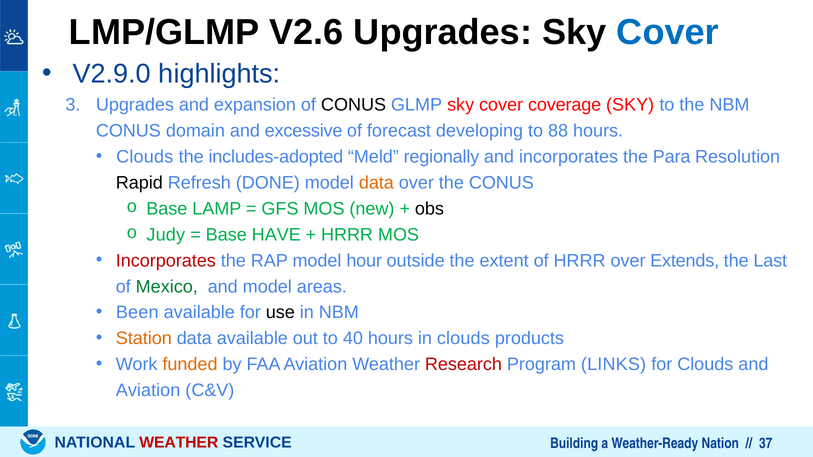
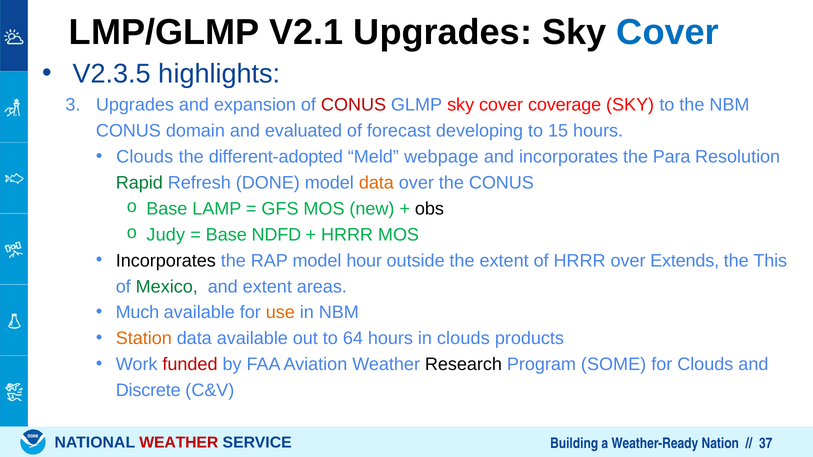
V2.6: V2.6 -> V2.1
V2.9.0: V2.9.0 -> V2.3.5
CONUS at (354, 105) colour: black -> red
excessive: excessive -> evaluated
88: 88 -> 15
includes-adopted: includes-adopted -> different-adopted
regionally: regionally -> webpage
Rapid colour: black -> green
HAVE: HAVE -> NDFD
Incorporates at (166, 261) colour: red -> black
Last: Last -> This
and model: model -> extent
Been: Been -> Much
use colour: black -> orange
40: 40 -> 64
funded colour: orange -> red
Research colour: red -> black
LINKS: LINKS -> SOME
Aviation at (148, 391): Aviation -> Discrete
